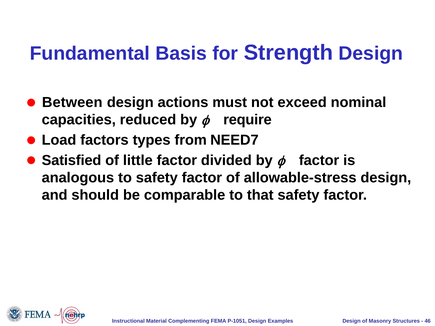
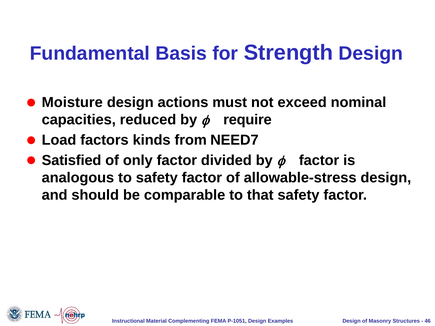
Between: Between -> Moisture
types: types -> kinds
little: little -> only
